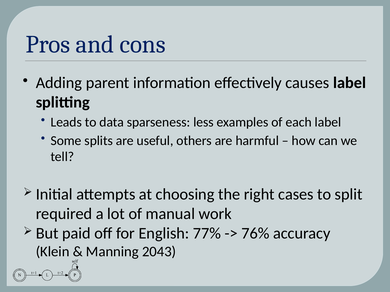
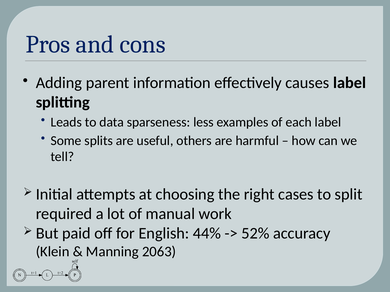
77%: 77% -> 44%
76%: 76% -> 52%
2043: 2043 -> 2063
